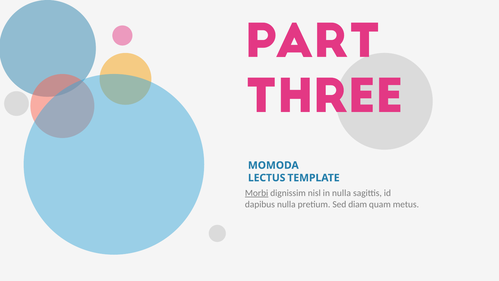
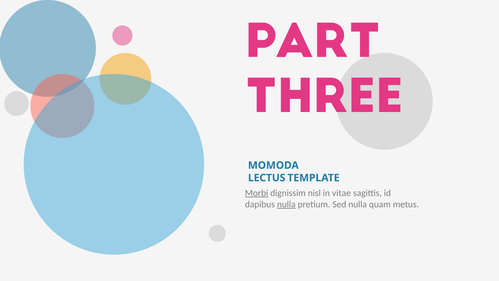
in nulla: nulla -> vitae
nulla at (286, 204) underline: none -> present
Sed diam: diam -> nulla
